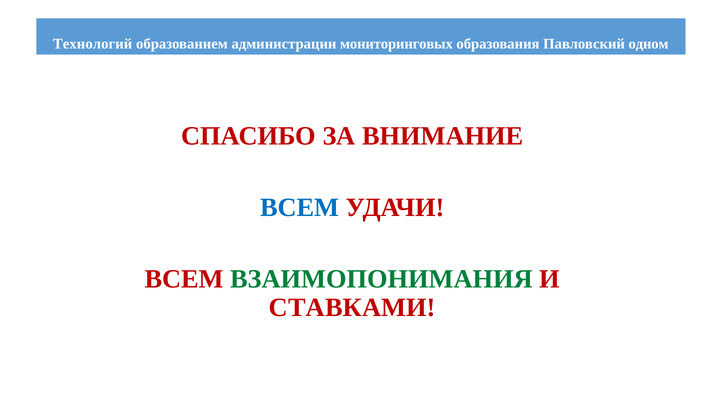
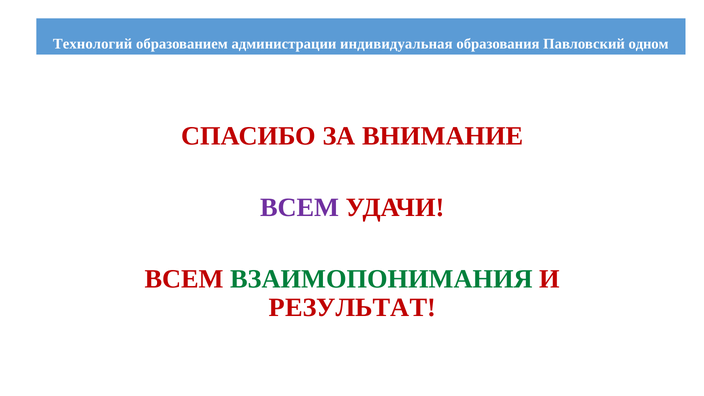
мониторинговых: мониторинговых -> индивидуальная
ВСЕМ at (300, 208) colour: blue -> purple
СТАВКАМИ: СТАВКАМИ -> РЕЗУЛЬТАТ
